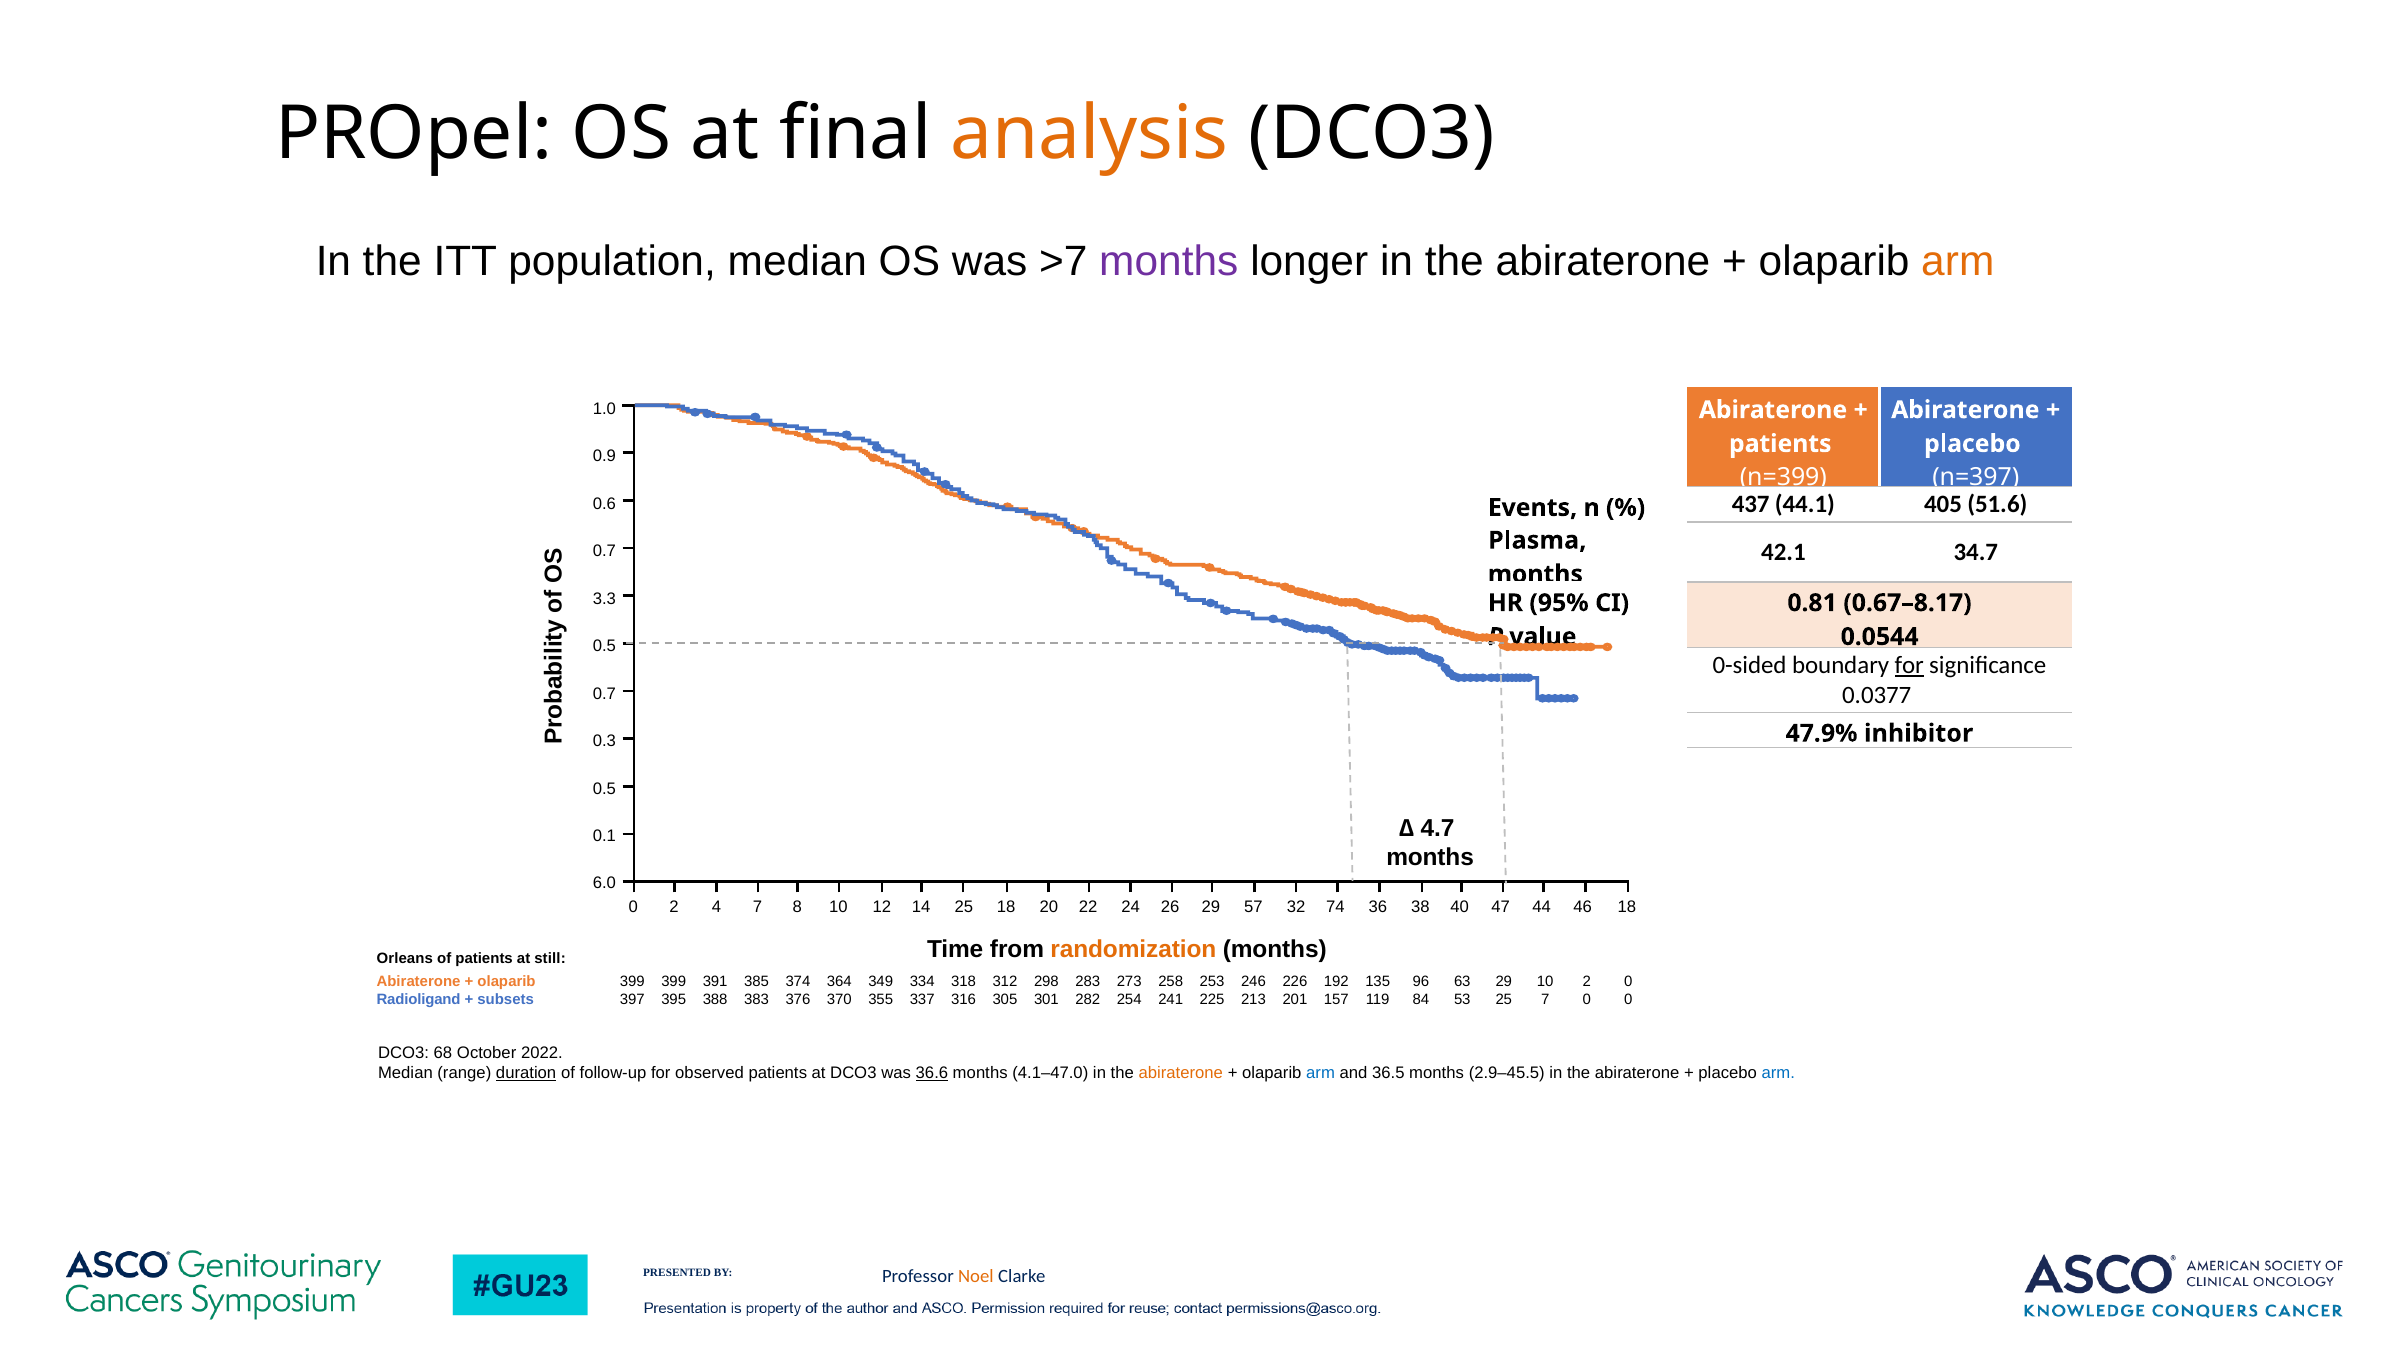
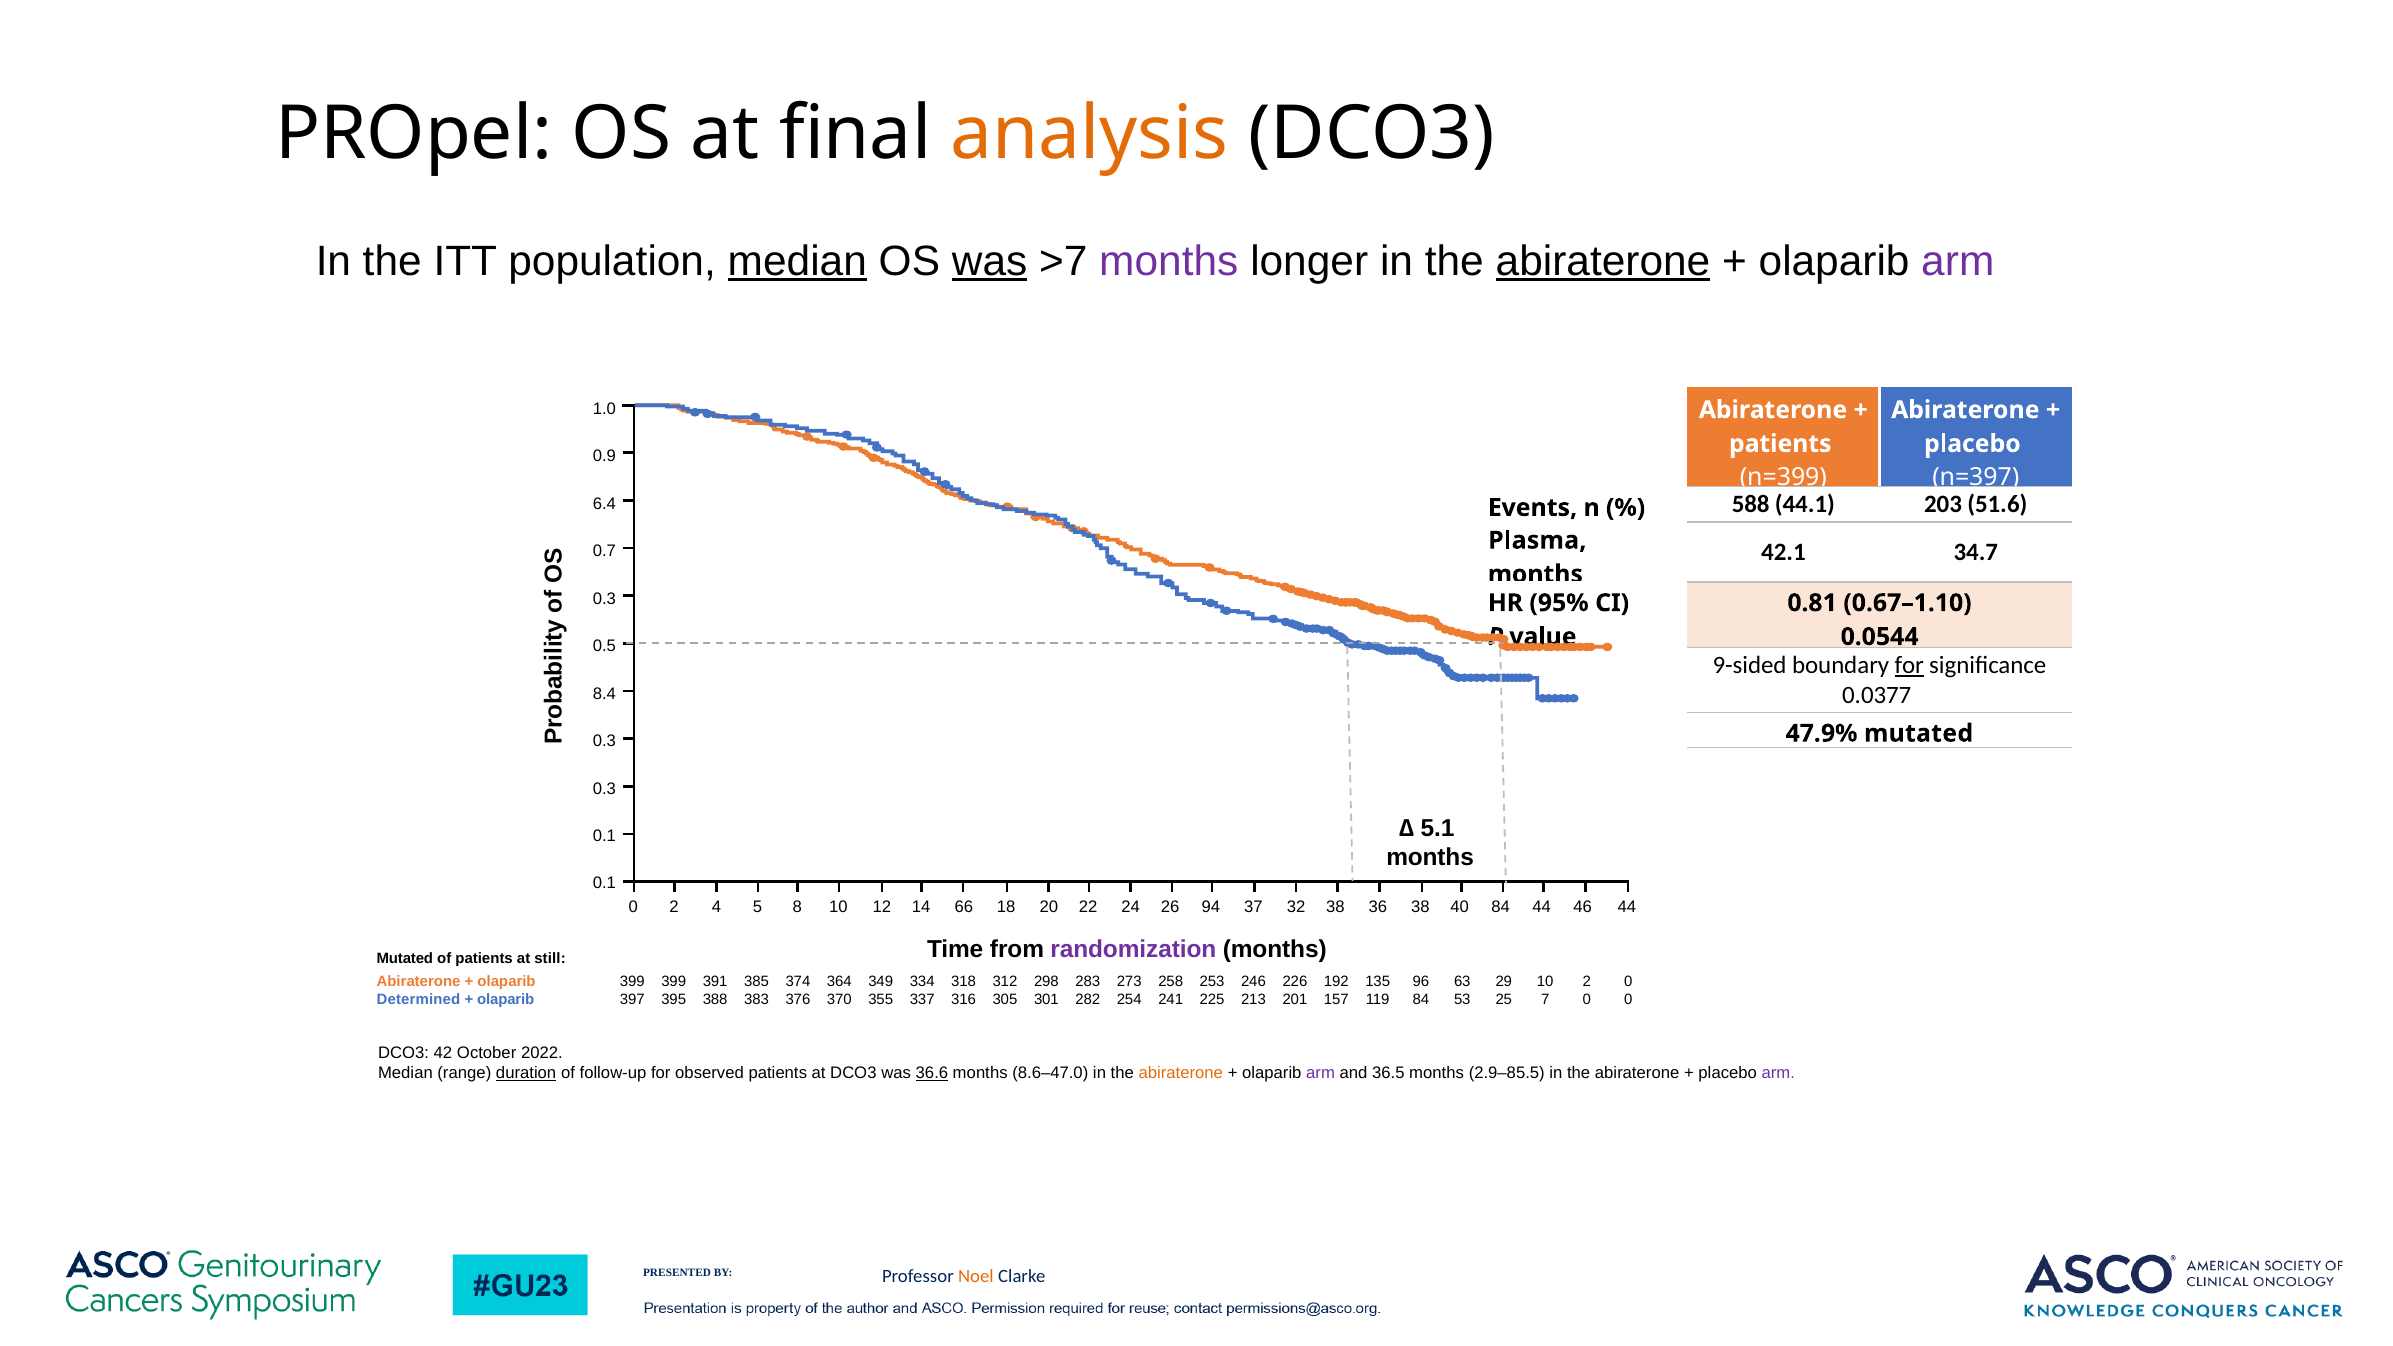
median at (797, 261) underline: none -> present
was at (990, 261) underline: none -> present
abiraterone at (1603, 261) underline: none -> present
arm at (1958, 261) colour: orange -> purple
0.6: 0.6 -> 6.4
437: 437 -> 588
405: 405 -> 203
3.3 at (604, 599): 3.3 -> 0.3
0.67–8.17: 0.67–8.17 -> 0.67–1.10
0-sided: 0-sided -> 9-sided
0.7 at (604, 694): 0.7 -> 8.4
47.9% inhibitor: inhibitor -> mutated
0.5 at (604, 789): 0.5 -> 0.3
4.7: 4.7 -> 5.1
6.0 at (604, 883): 6.0 -> 0.1
4 7: 7 -> 5
14 25: 25 -> 66
26 29: 29 -> 94
57: 57 -> 37
32 74: 74 -> 38
38 47: 47 -> 84
46 18: 18 -> 44
randomization colour: orange -> purple
Orleans at (405, 959): Orleans -> Mutated
Radioligand: Radioligand -> Determined
subsets at (506, 1000): subsets -> olaparib
68: 68 -> 42
4.1–47.0: 4.1–47.0 -> 8.6–47.0
arm at (1321, 1074) colour: blue -> purple
2.9–45.5: 2.9–45.5 -> 2.9–85.5
arm at (1778, 1074) colour: blue -> purple
